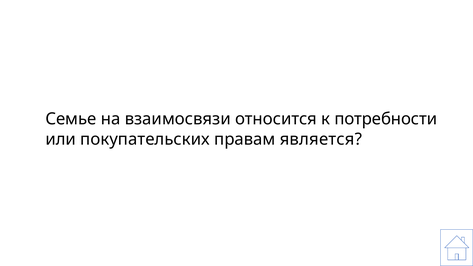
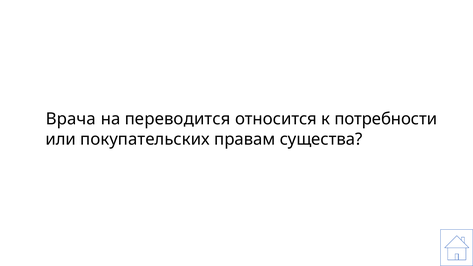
Семье: Семье -> Врача
взаимосвязи: взаимосвязи -> переводится
является: является -> существа
